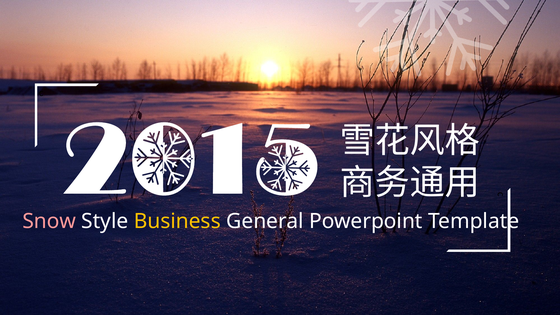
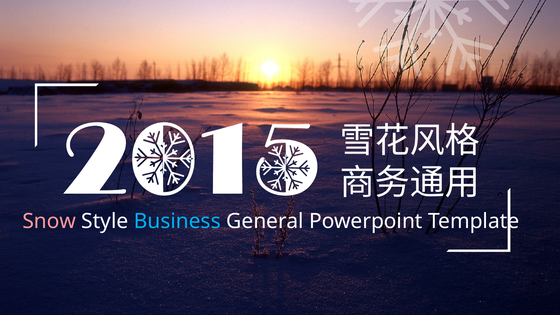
Business colour: yellow -> light blue
